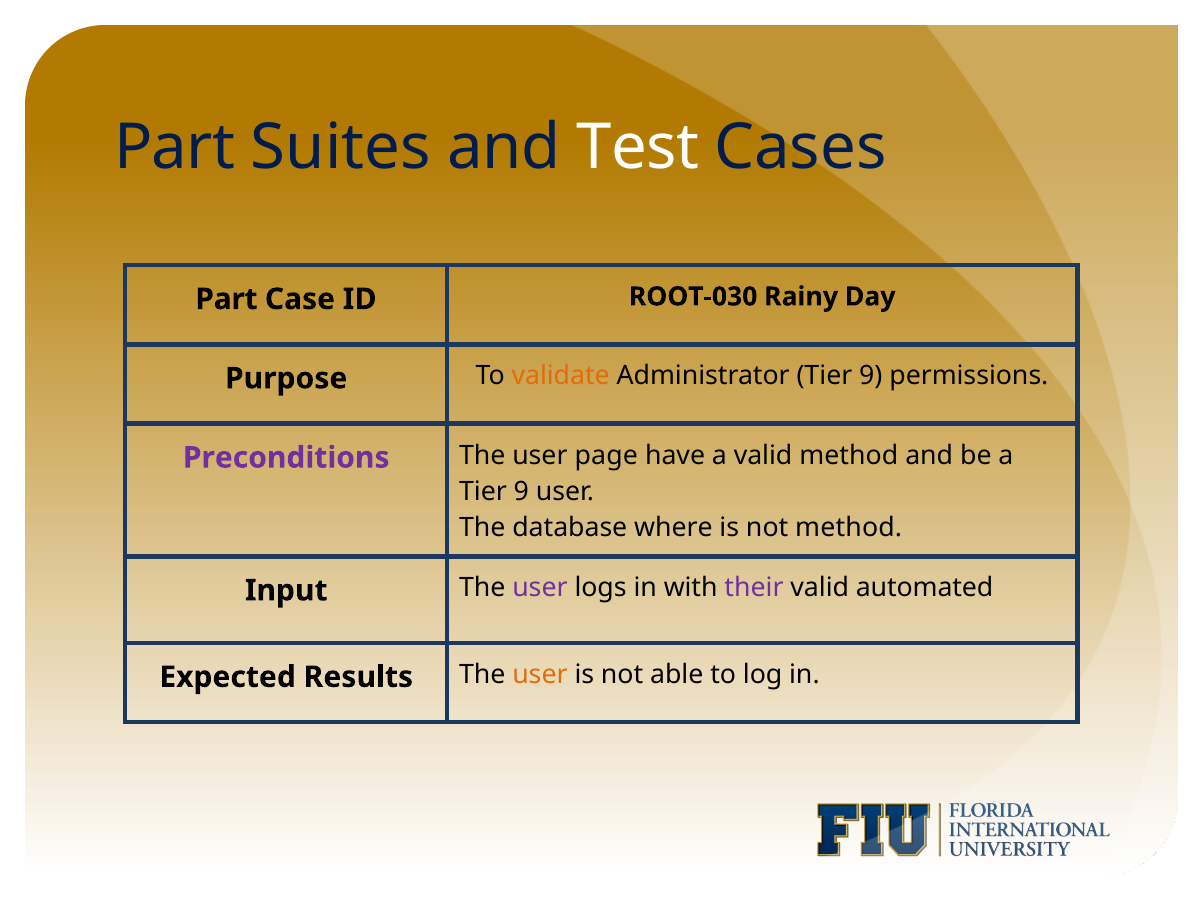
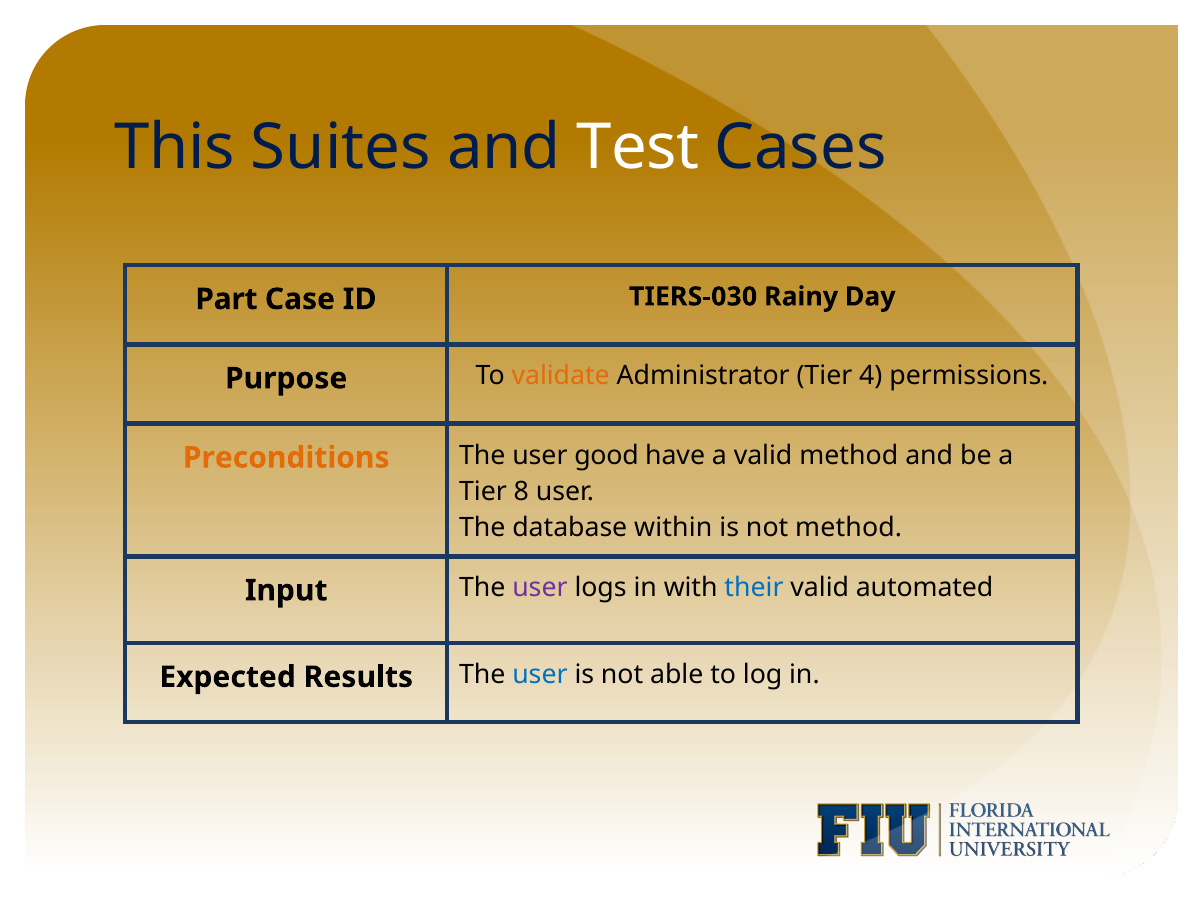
Part at (175, 148): Part -> This
ROOT-030: ROOT-030 -> TIERS-030
Administrator Tier 9: 9 -> 4
Preconditions colour: purple -> orange
page: page -> good
9 at (521, 492): 9 -> 8
where: where -> within
their colour: purple -> blue
user at (540, 675) colour: orange -> blue
